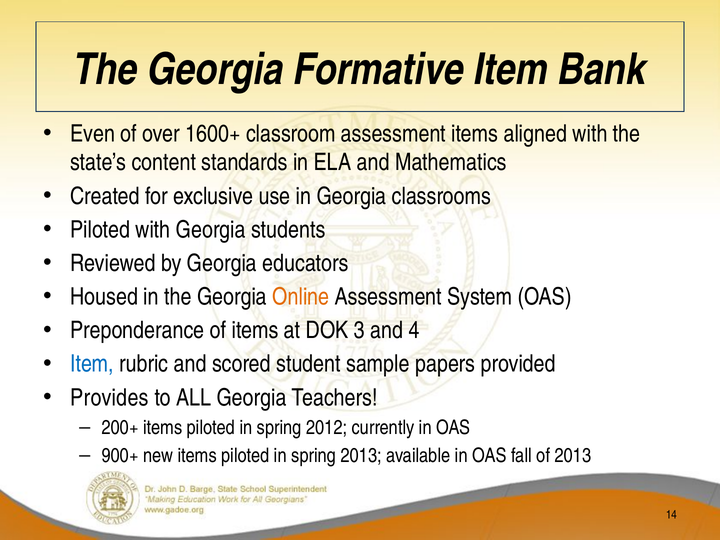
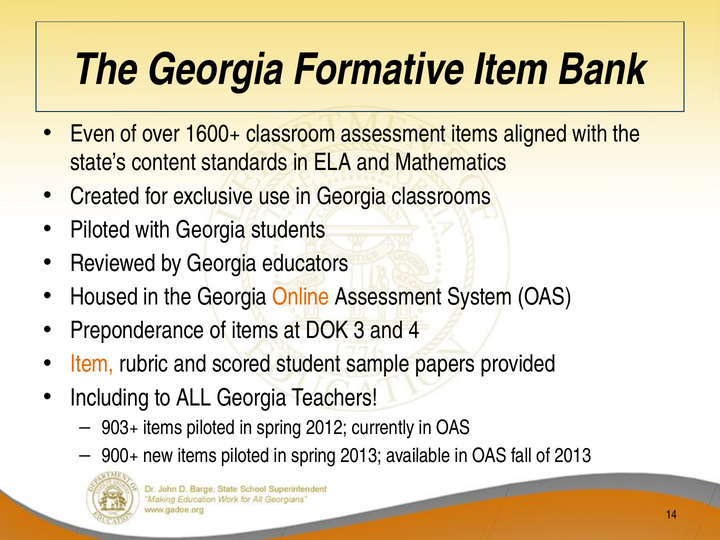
Item at (92, 364) colour: blue -> orange
Provides: Provides -> Including
200+: 200+ -> 903+
